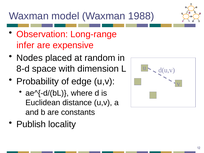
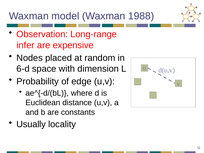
8-d: 8-d -> 6-d
Publish: Publish -> Usually
